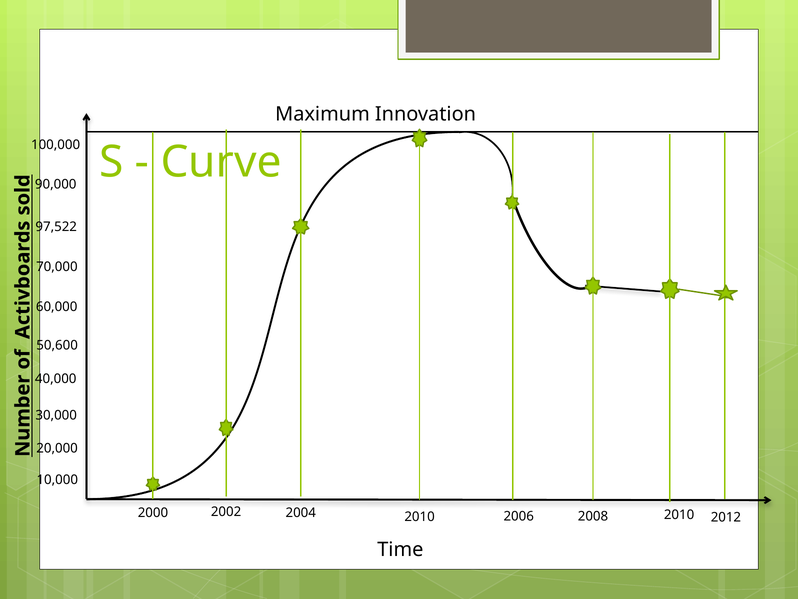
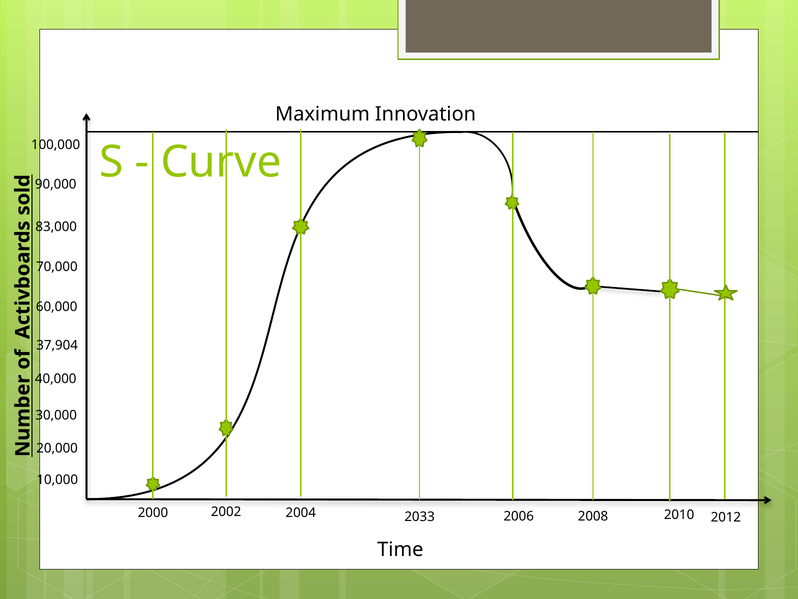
97,522: 97,522 -> 83,000
50,600: 50,600 -> 37,904
2004 2010: 2010 -> 2033
